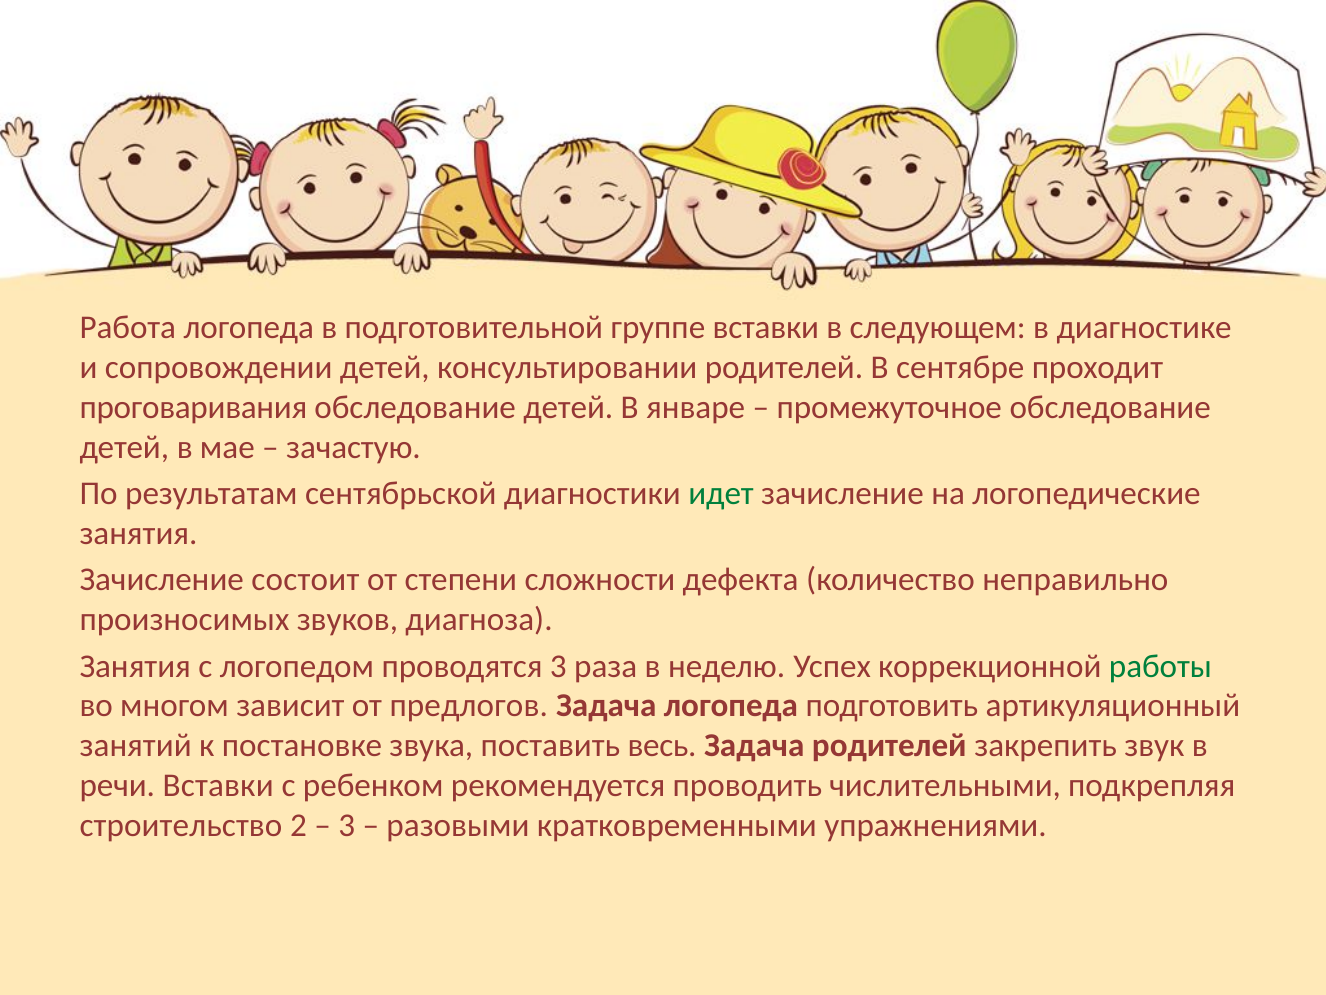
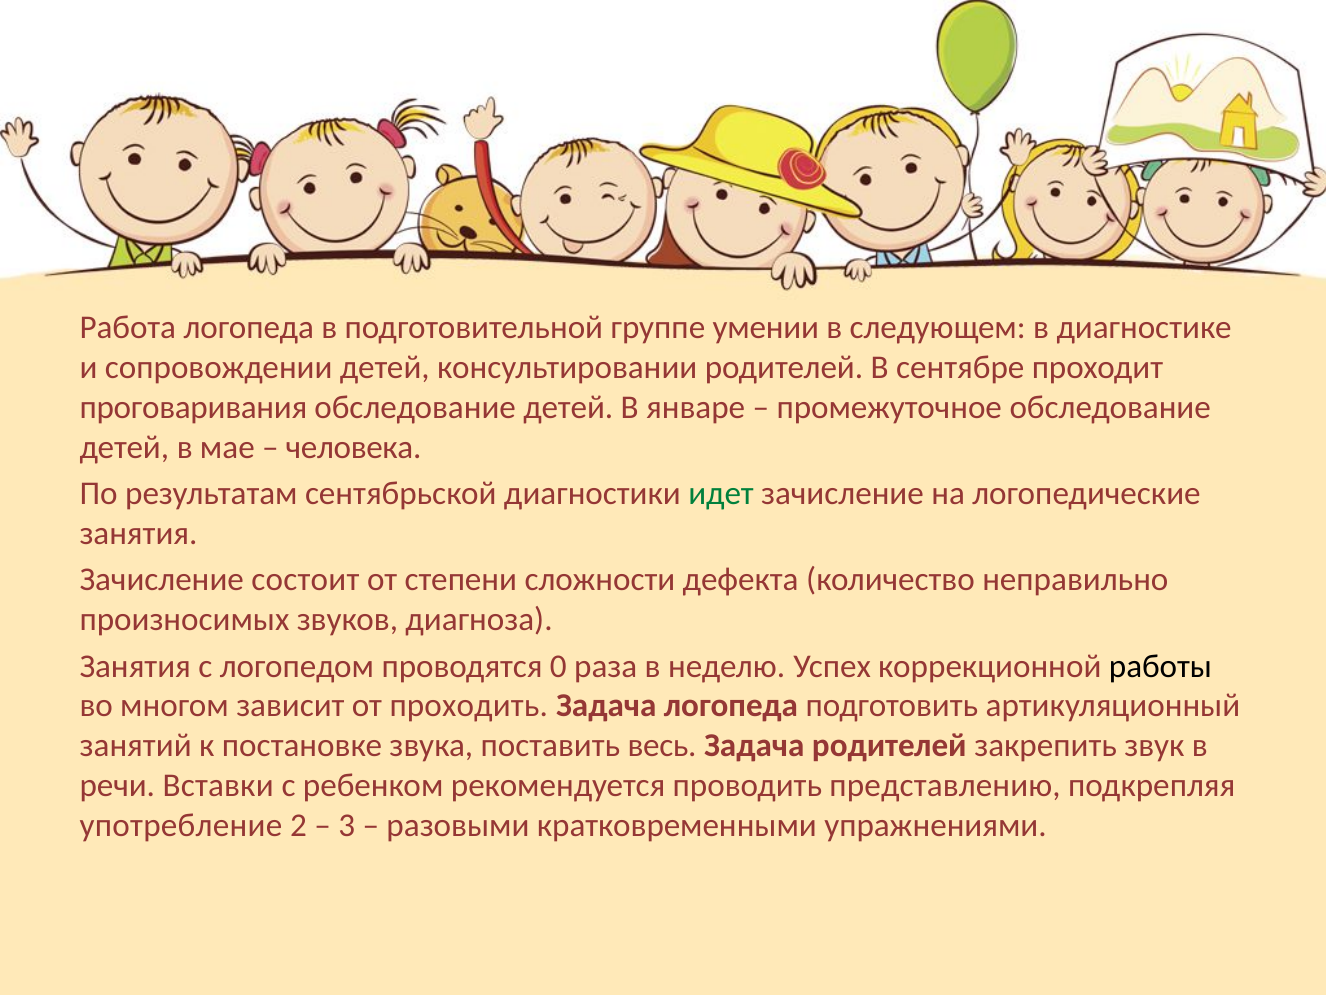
группе вставки: вставки -> умении
зачастую: зачастую -> человека
проводятся 3: 3 -> 0
работы colour: green -> black
предлогов: предлогов -> проходить
числительными: числительными -> представлению
строительство: строительство -> употребление
